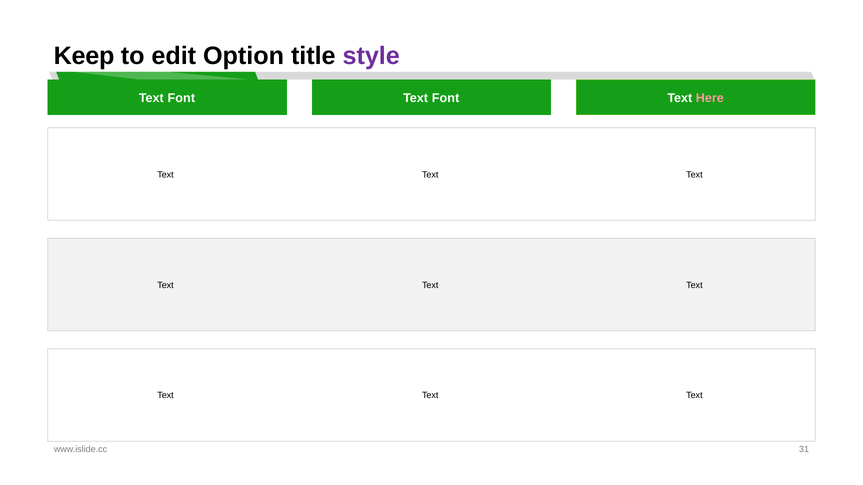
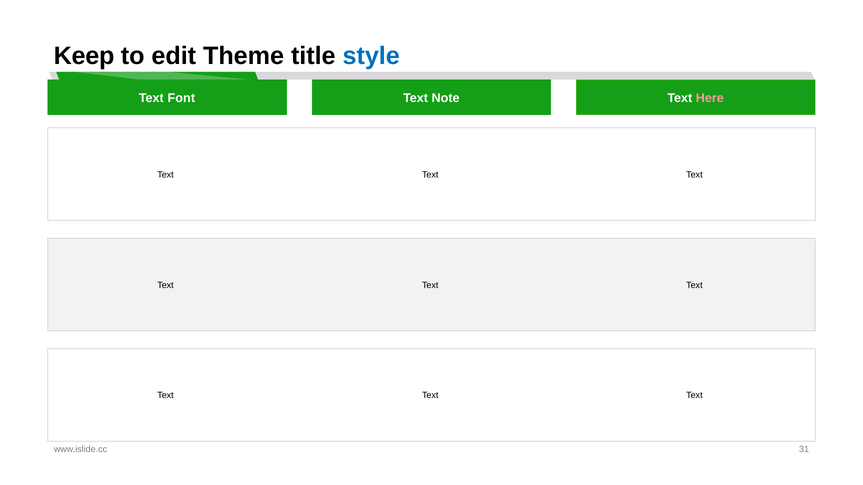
Option: Option -> Theme
style colour: purple -> blue
Font at (446, 98): Font -> Note
